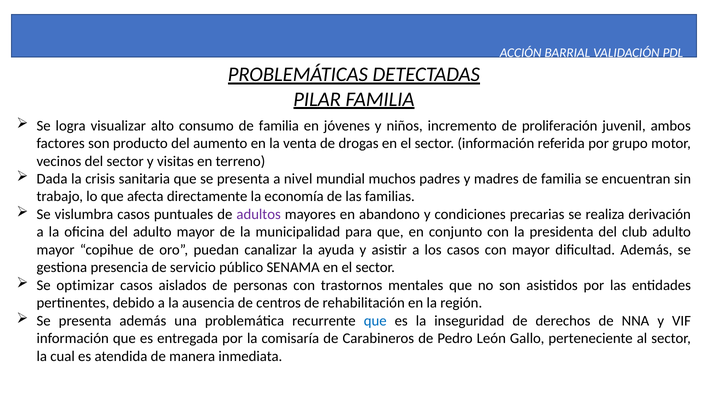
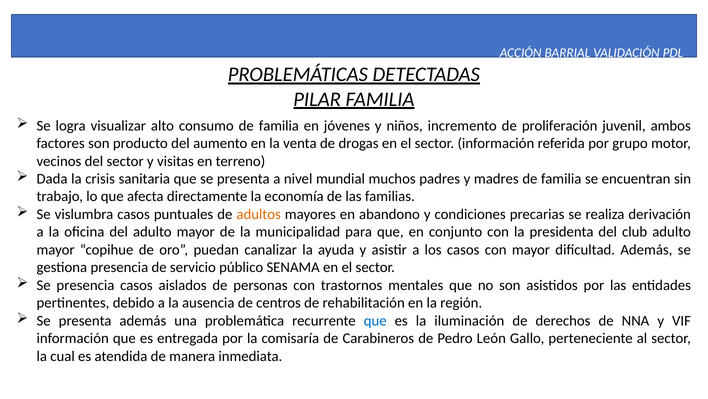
adultos colour: purple -> orange
Se optimizar: optimizar -> presencia
inseguridad: inseguridad -> iluminación
